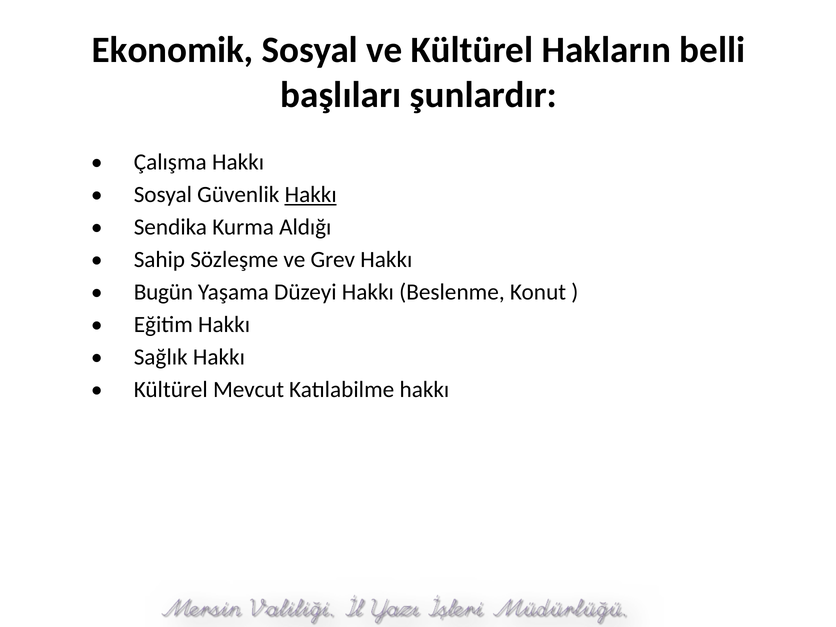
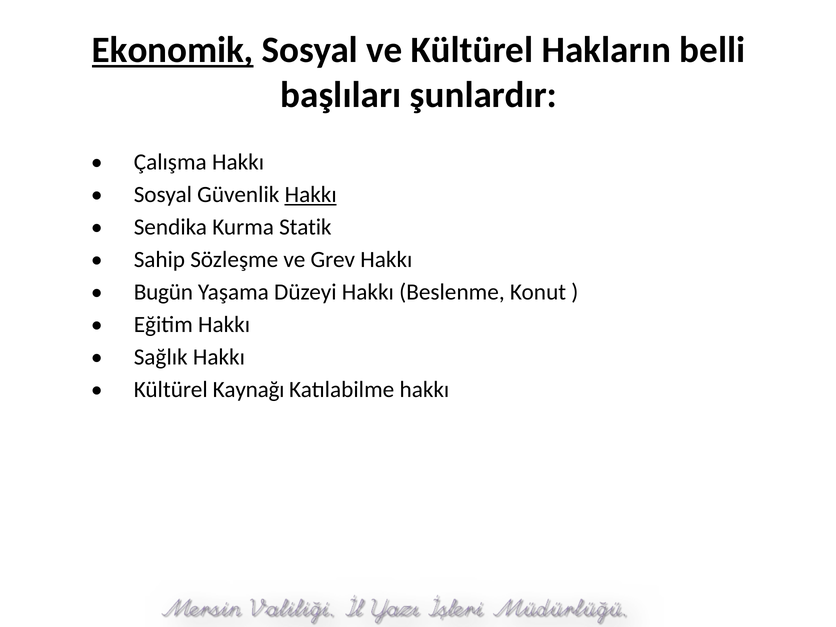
Ekonomik underline: none -> present
Aldığı: Aldığı -> Statik
Mevcut: Mevcut -> Kaynağı
